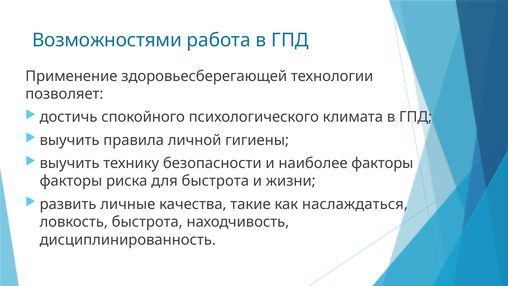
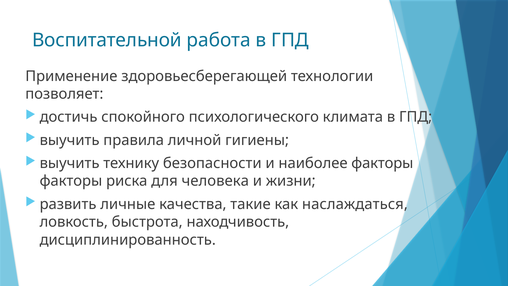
Возможностями: Возможностями -> Воспитательной
для быстрота: быстрота -> человека
